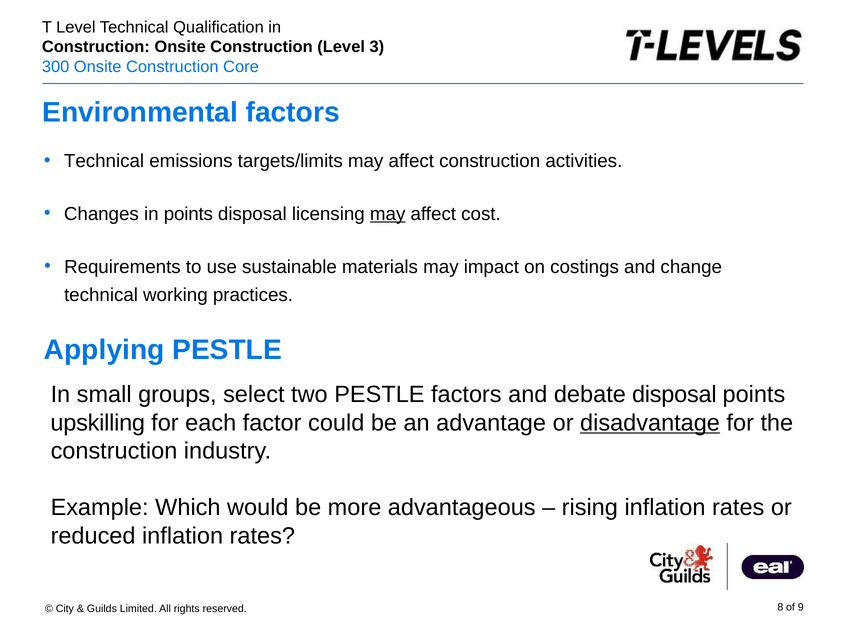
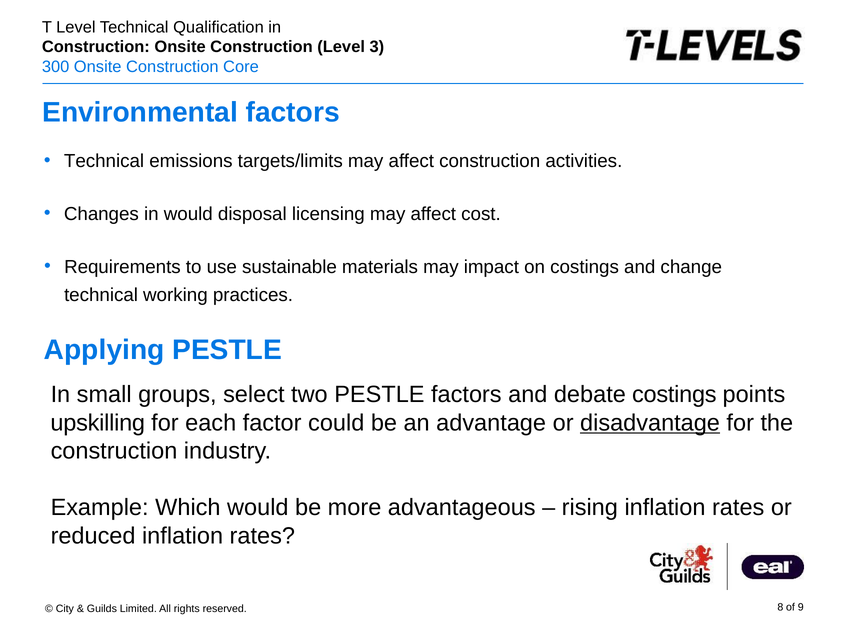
in points: points -> would
may at (388, 214) underline: present -> none
debate disposal: disposal -> costings
